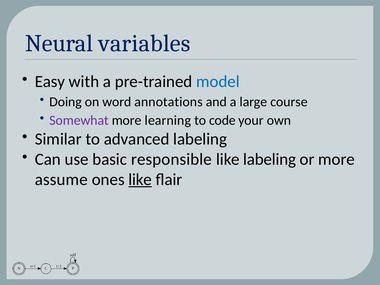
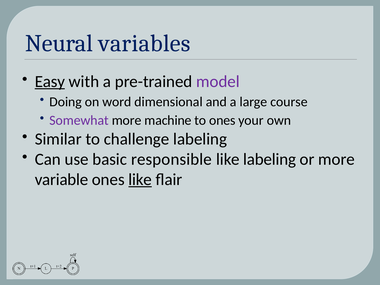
Easy underline: none -> present
model colour: blue -> purple
annotations: annotations -> dimensional
learning: learning -> machine
to code: code -> ones
advanced: advanced -> challenge
assume: assume -> variable
